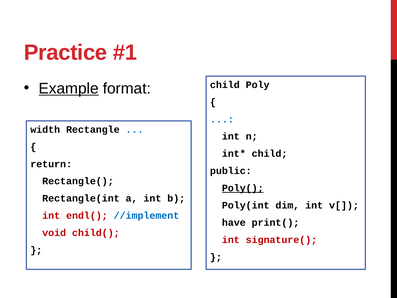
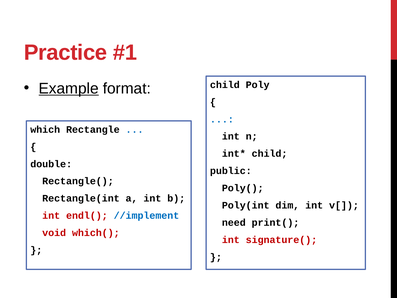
width: width -> which
return: return -> double
Poly( underline: present -> none
have: have -> need
child(: child( -> which(
